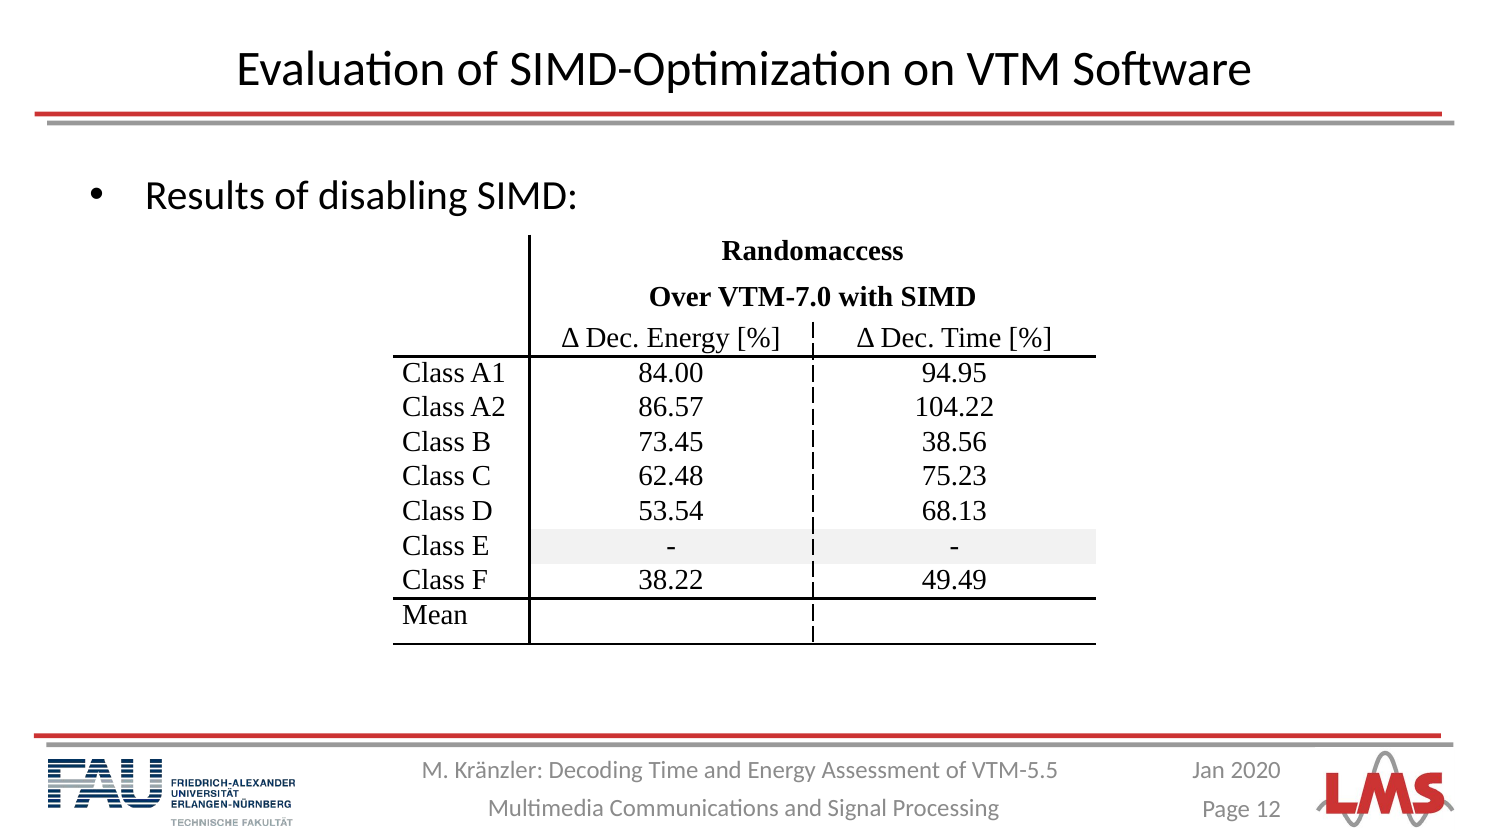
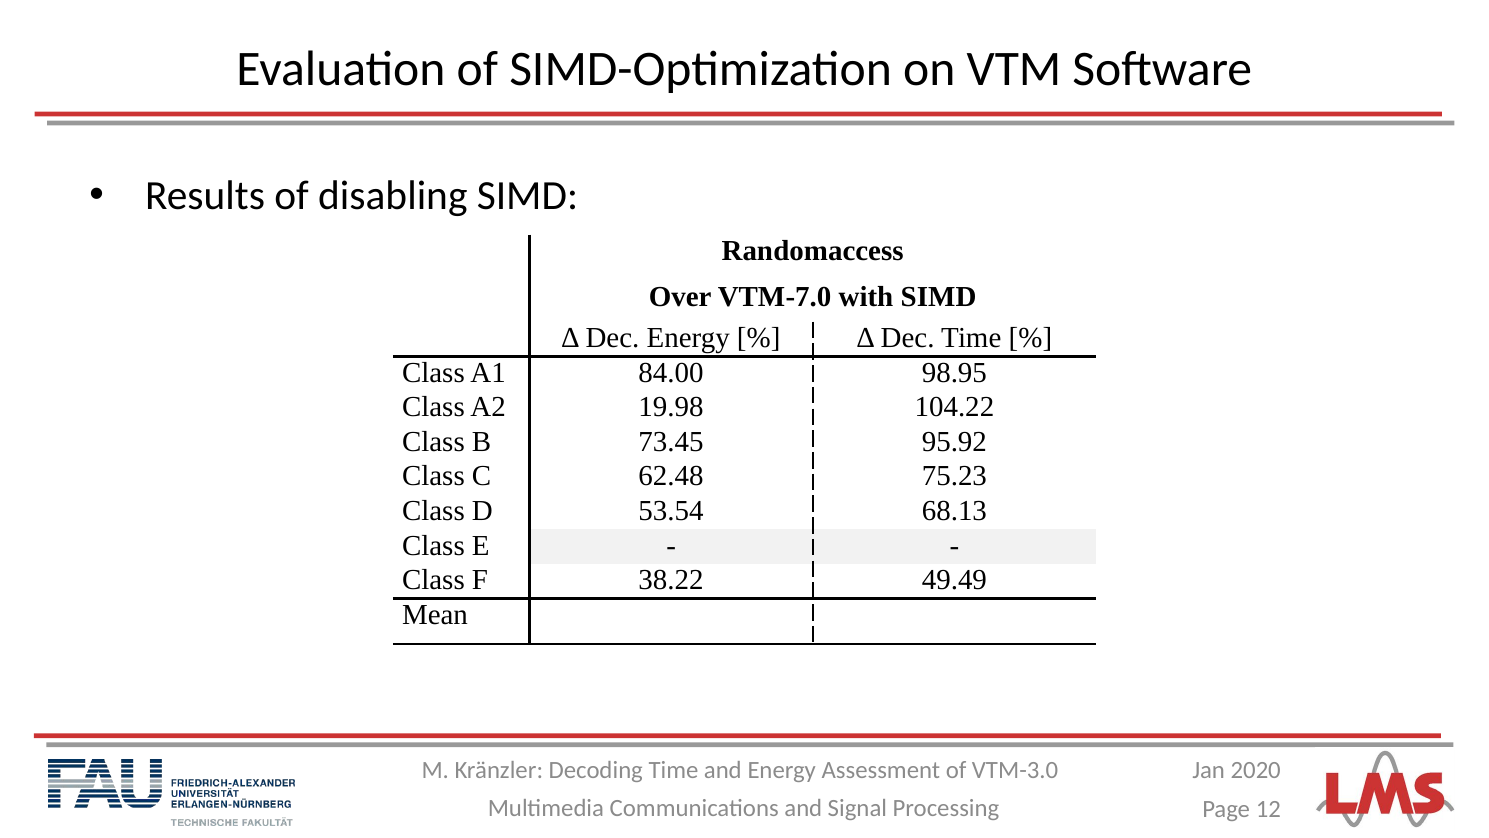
94.95: 94.95 -> 98.95
86.57: 86.57 -> 19.98
38.56: 38.56 -> 95.92
VTM-5.5: VTM-5.5 -> VTM-3.0
